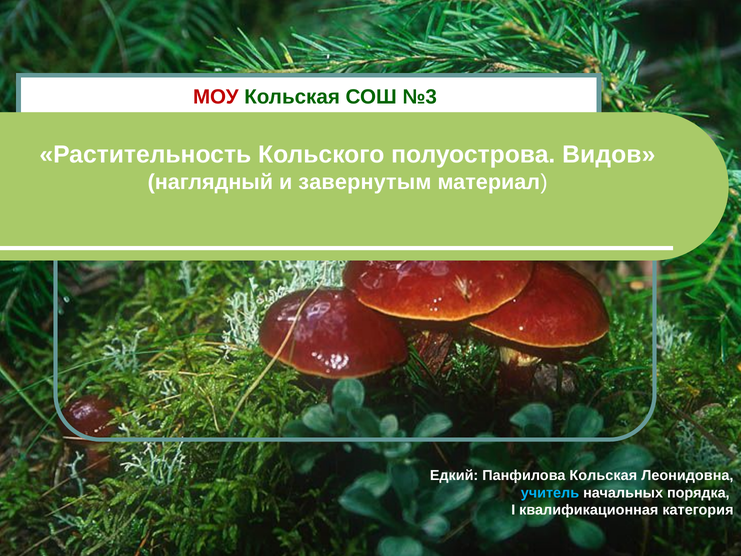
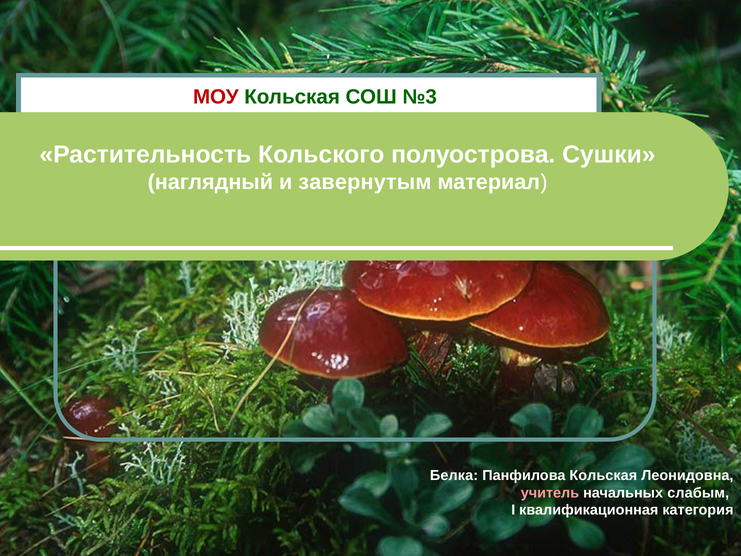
Видов: Видов -> Сушки
Едкий: Едкий -> Белка
учитель colour: light blue -> pink
порядка: порядка -> слабым
